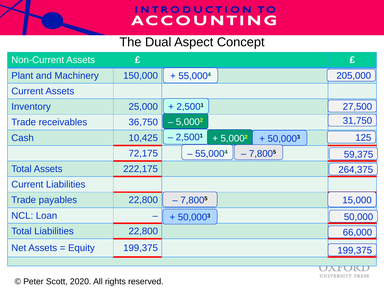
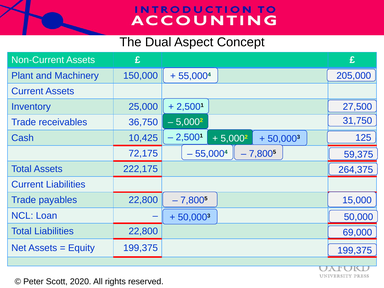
66,000: 66,000 -> 69,000
